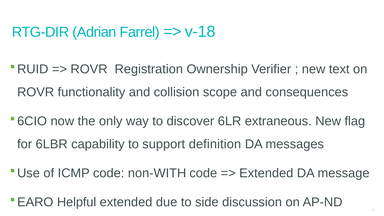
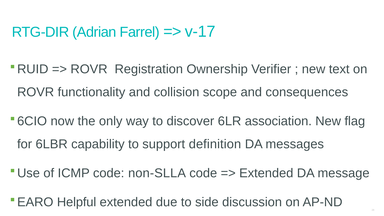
v-18: v-18 -> v-17
extraneous: extraneous -> association
non-WITH: non-WITH -> non-SLLA
